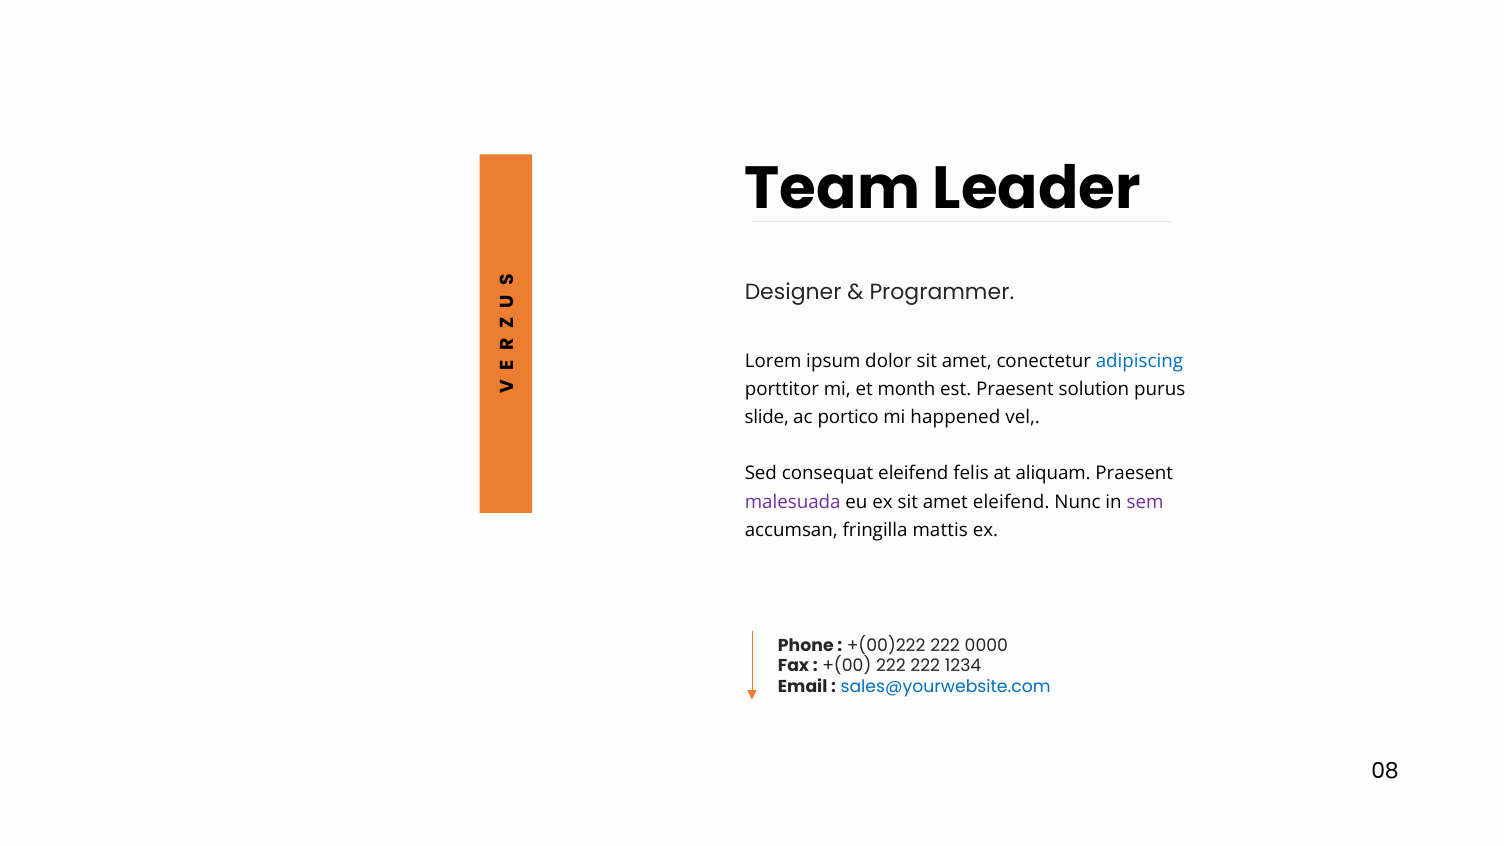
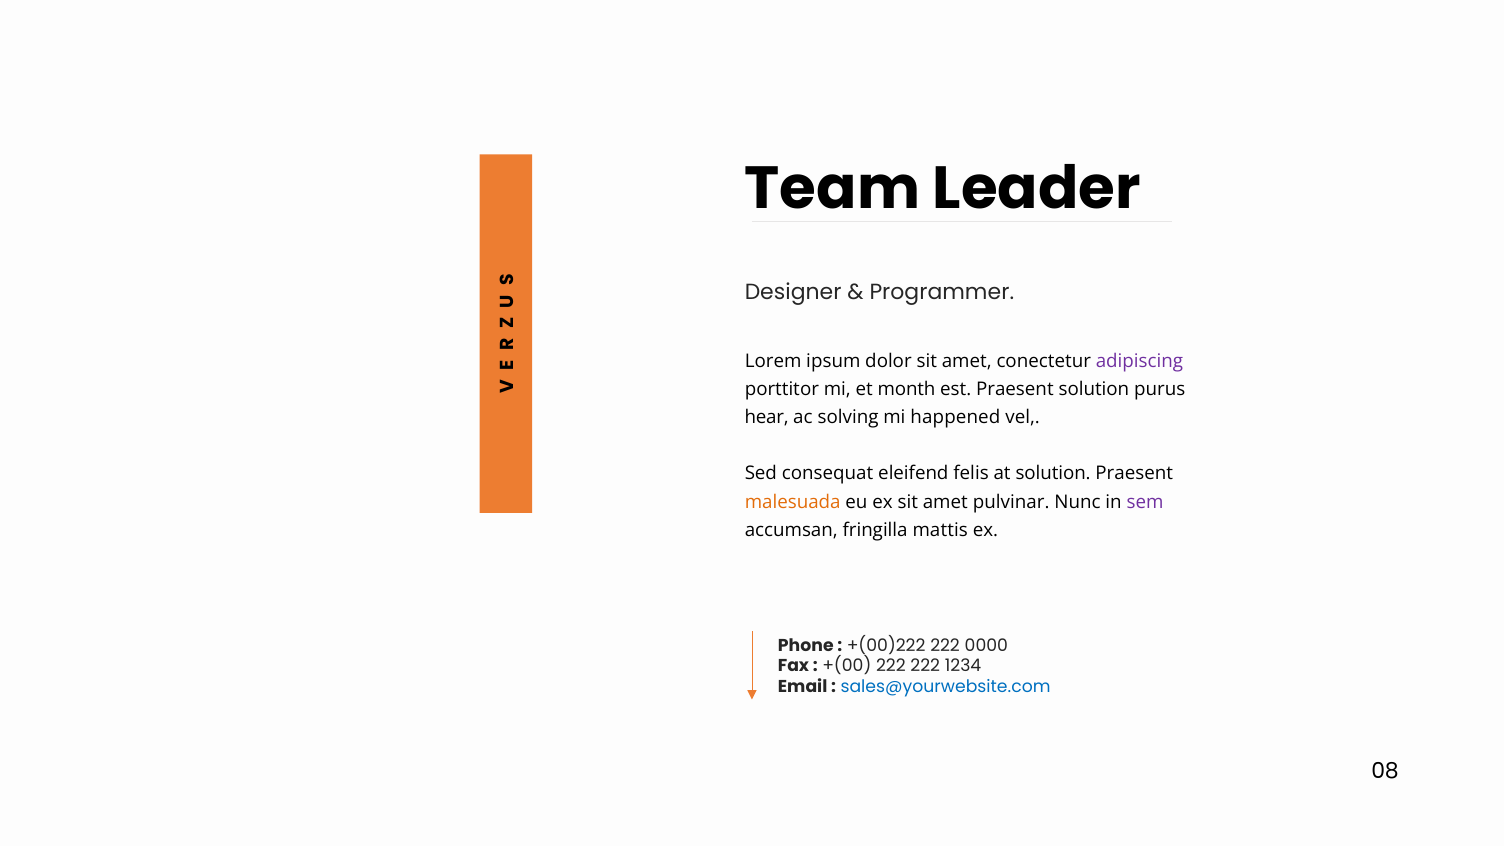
adipiscing colour: blue -> purple
slide: slide -> hear
portico: portico -> solving
at aliquam: aliquam -> solution
malesuada colour: purple -> orange
amet eleifend: eleifend -> pulvinar
